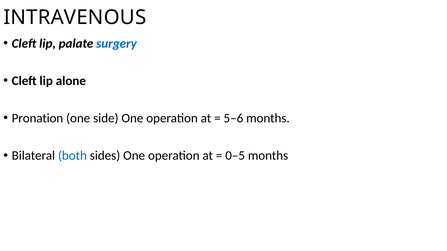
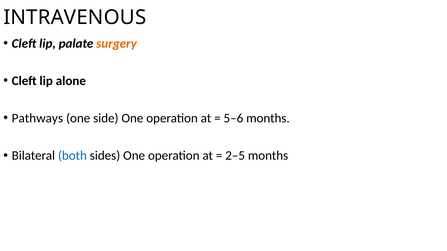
surgery colour: blue -> orange
Pronation: Pronation -> Pathways
0–5: 0–5 -> 2–5
